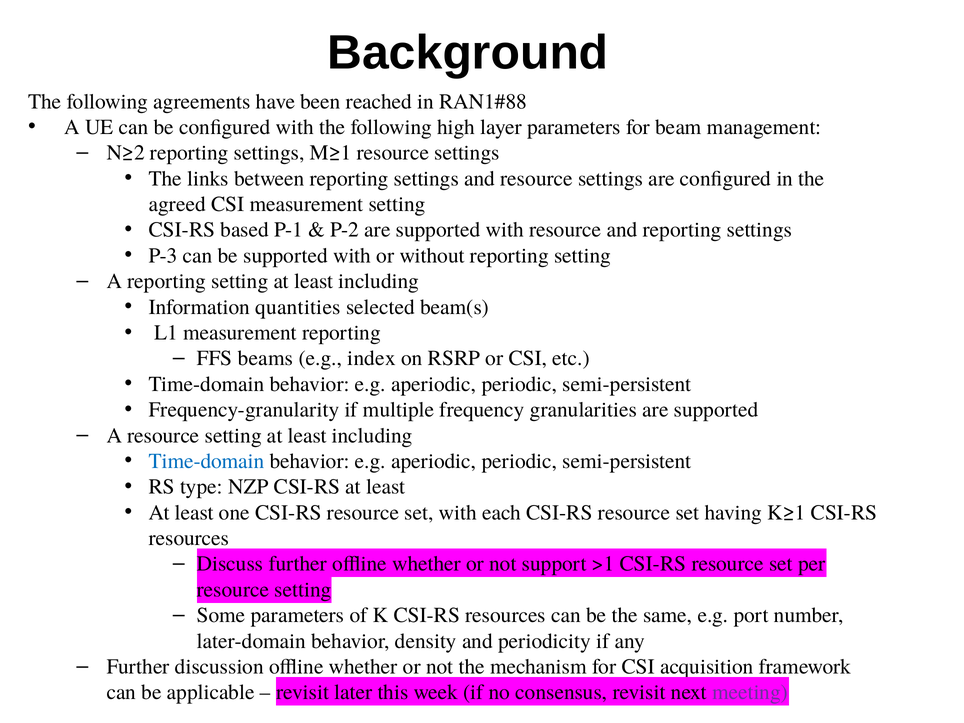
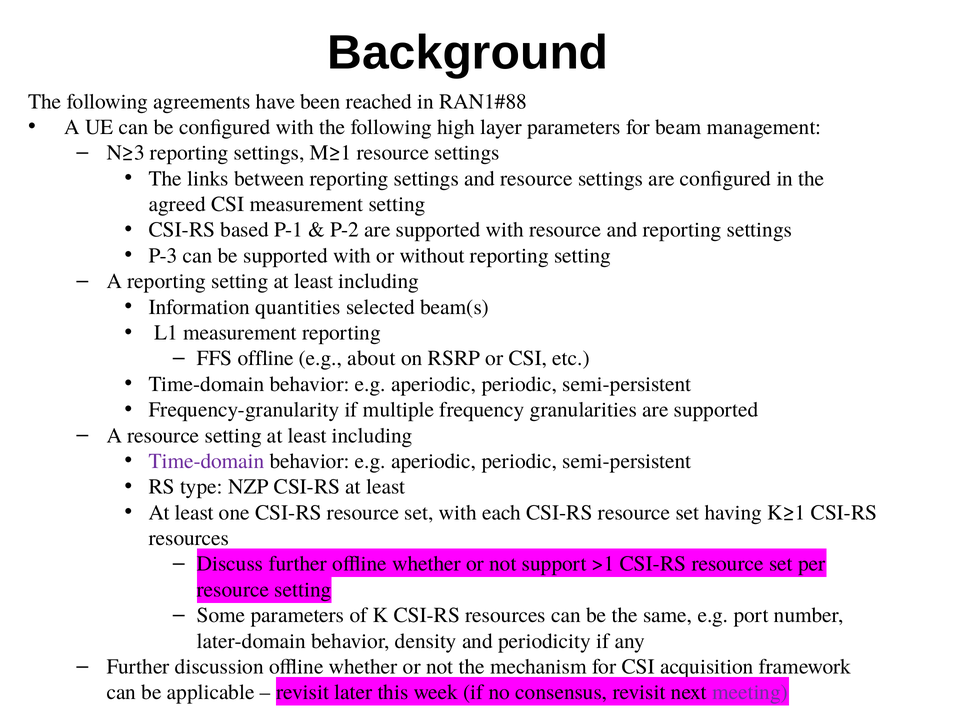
N≥2: N≥2 -> N≥3
FFS beams: beams -> offline
index: index -> about
Time-domain at (207, 461) colour: blue -> purple
